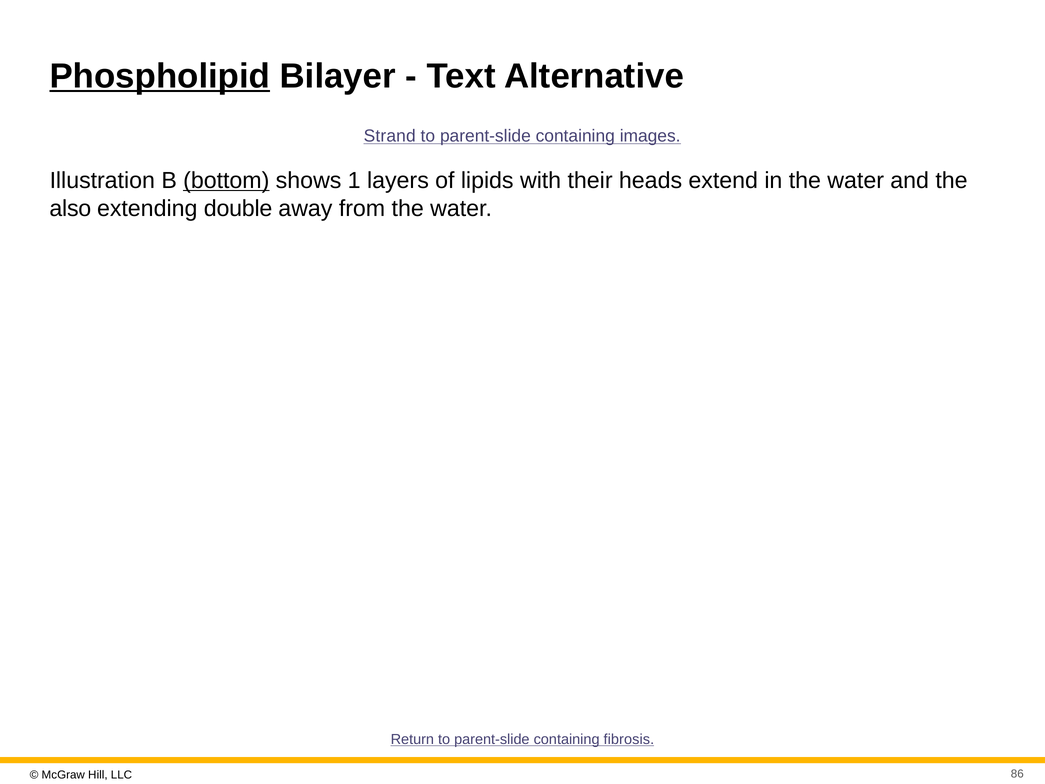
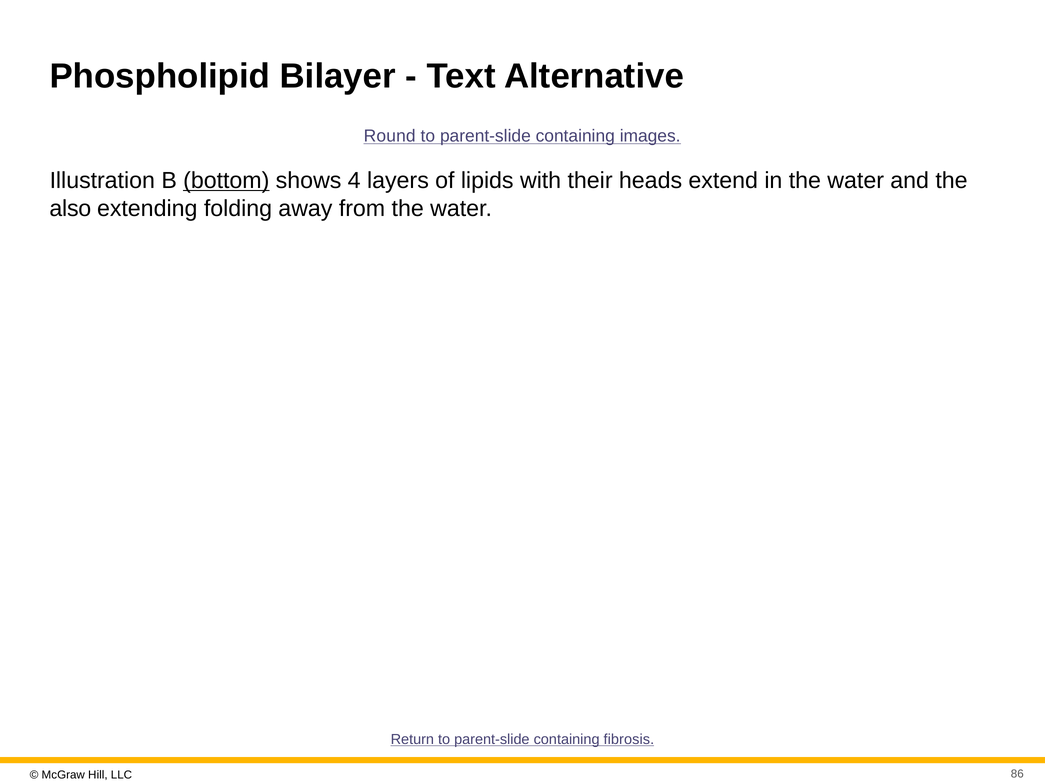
Phospholipid underline: present -> none
Strand: Strand -> Round
1: 1 -> 4
double: double -> folding
